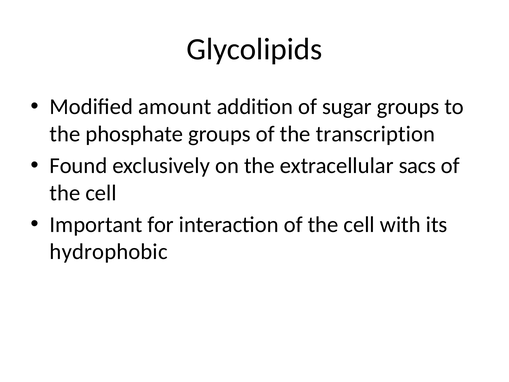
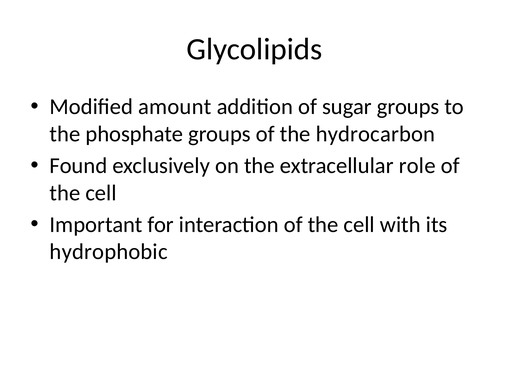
transcription: transcription -> hydrocarbon
sacs: sacs -> role
